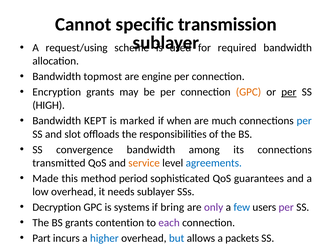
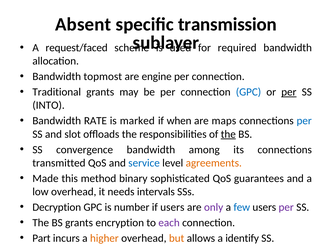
Cannot: Cannot -> Absent
request/using: request/using -> request/faced
Encryption: Encryption -> Traditional
GPC at (248, 92) colour: orange -> blue
HIGH: HIGH -> INTO
KEPT: KEPT -> RATE
much: much -> maps
the at (228, 134) underline: none -> present
service colour: orange -> blue
agreements colour: blue -> orange
period: period -> binary
needs sublayer: sublayer -> intervals
systems: systems -> number
if bring: bring -> users
contention: contention -> encryption
higher colour: blue -> orange
but colour: blue -> orange
packets: packets -> identify
